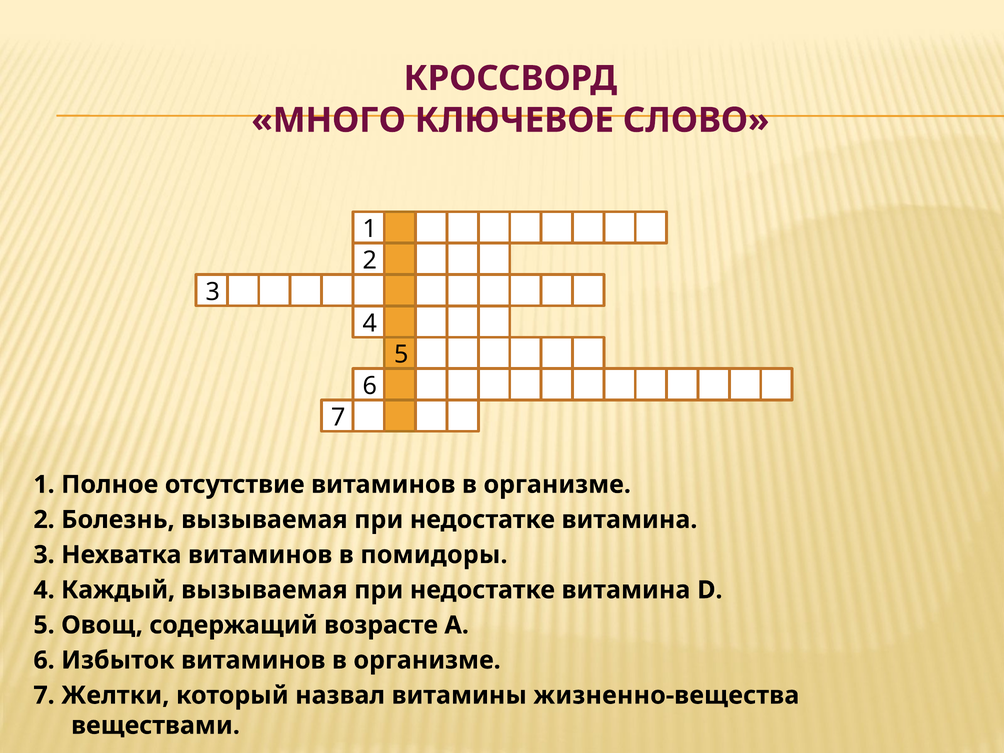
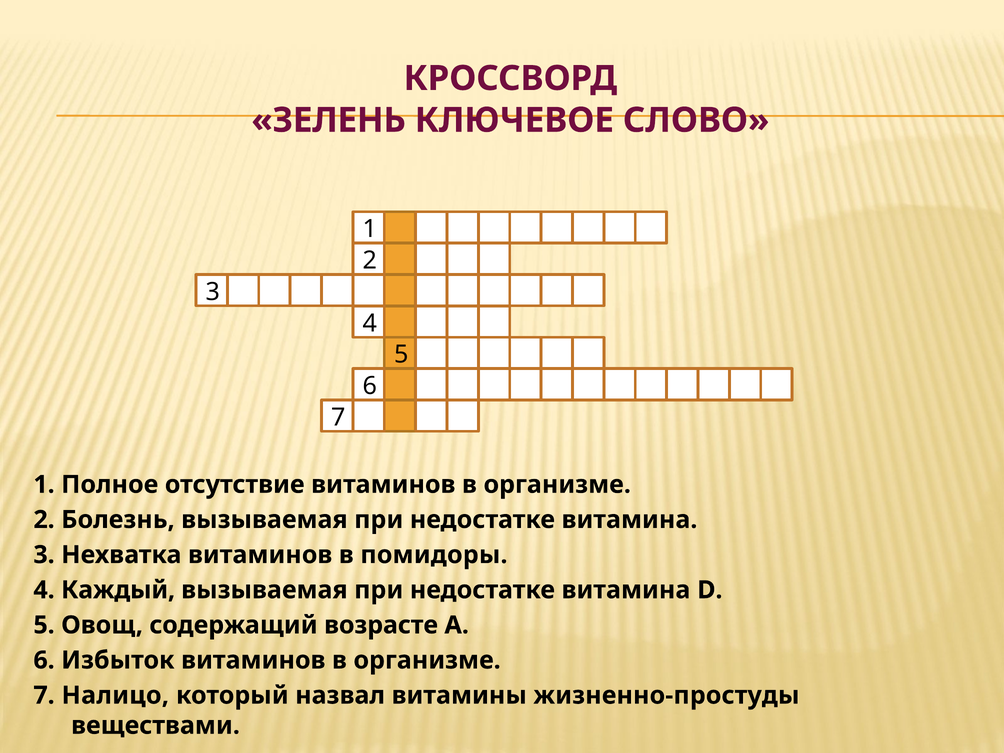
МНОГО: МНОГО -> ЗЕЛЕНЬ
Желтки: Желтки -> Налицо
жизненно-вещества: жизненно-вещества -> жизненно-простуды
